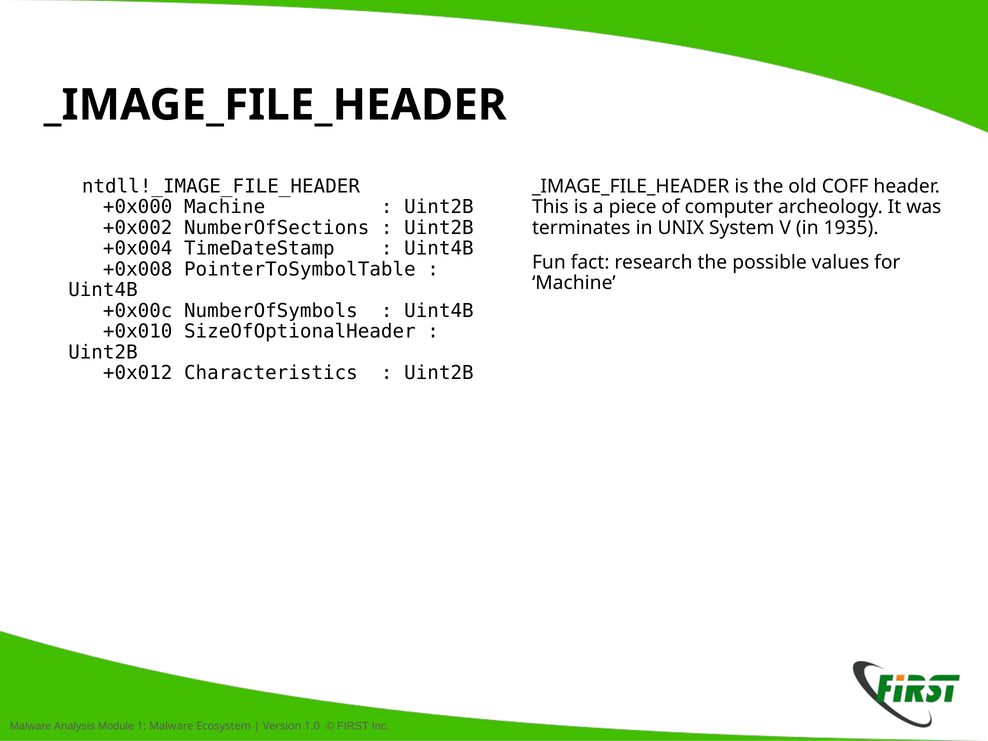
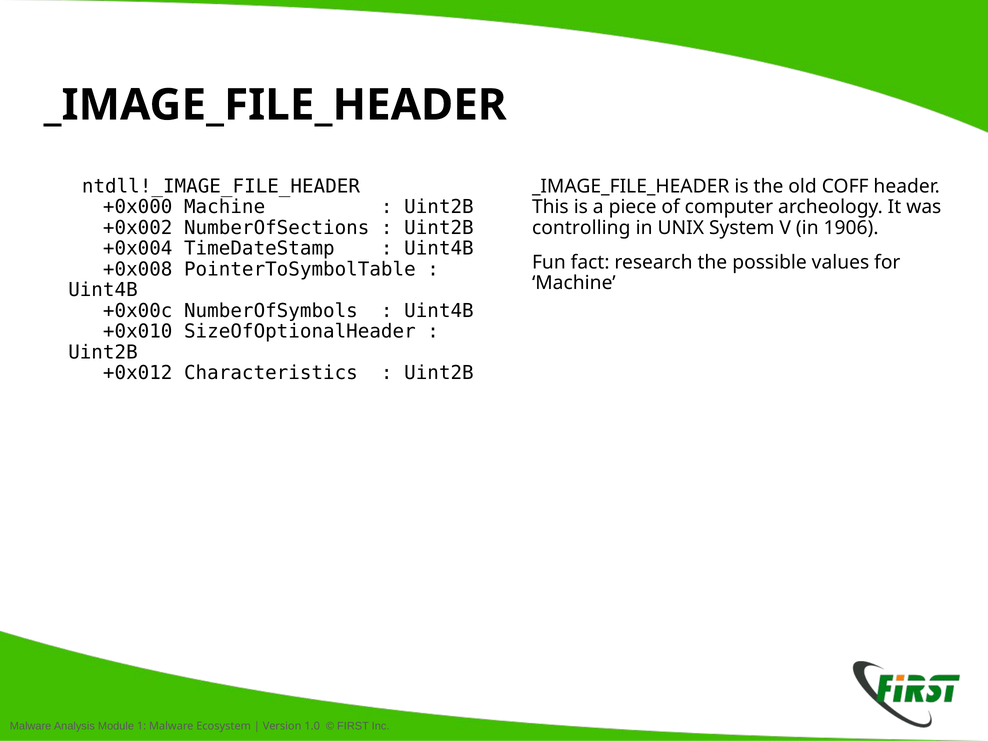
terminates: terminates -> controlling
1935: 1935 -> 1906
